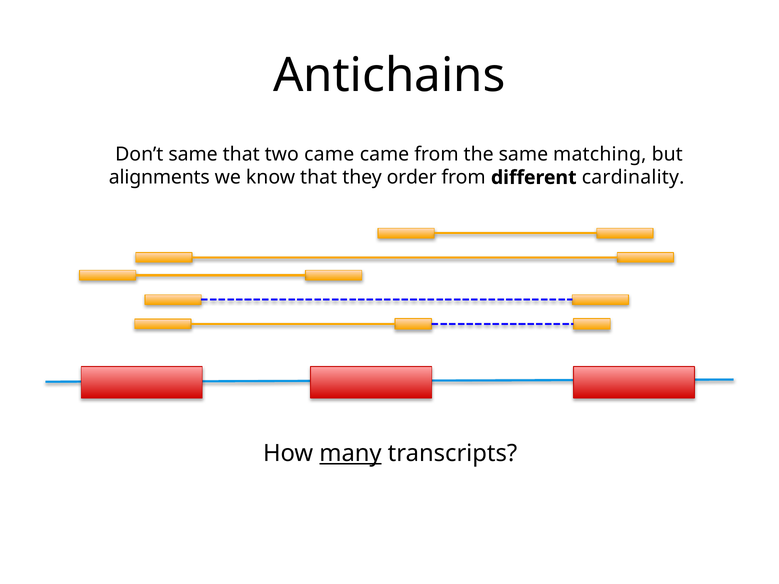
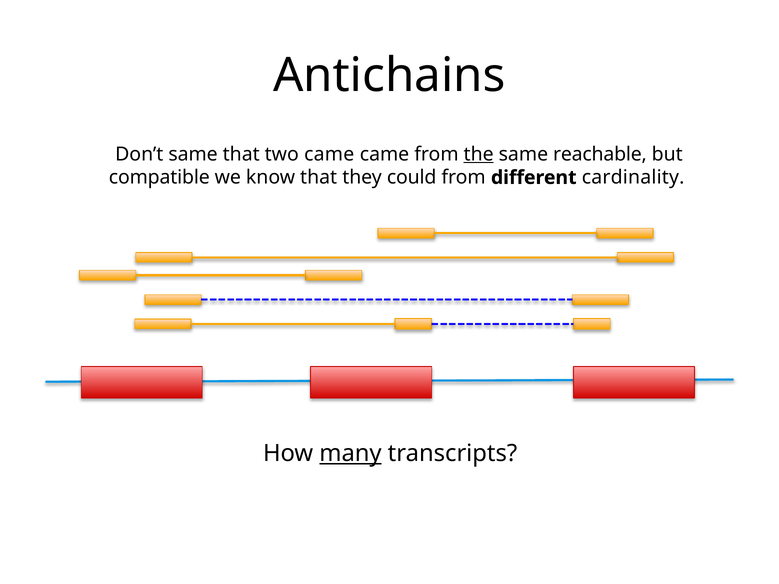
the underline: none -> present
matching: matching -> reachable
alignments: alignments -> compatible
order: order -> could
